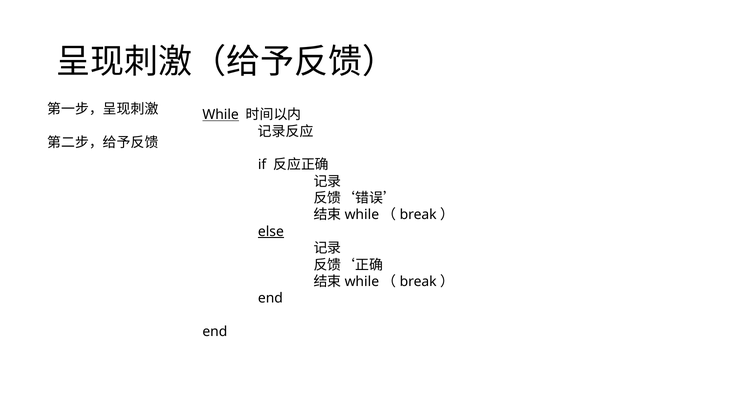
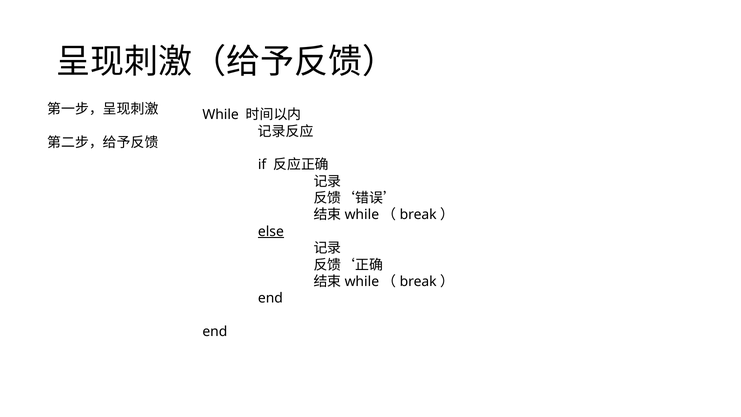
While underline: present -> none
